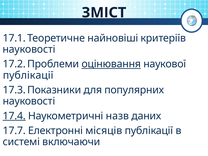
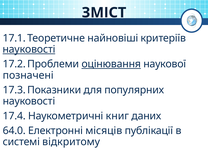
науковості at (29, 49) underline: none -> present
публікації at (28, 75): публікації -> позначені
17.4 underline: present -> none
назв: назв -> книг
17.7: 17.7 -> 64.0
включаючи: включаючи -> відкритому
